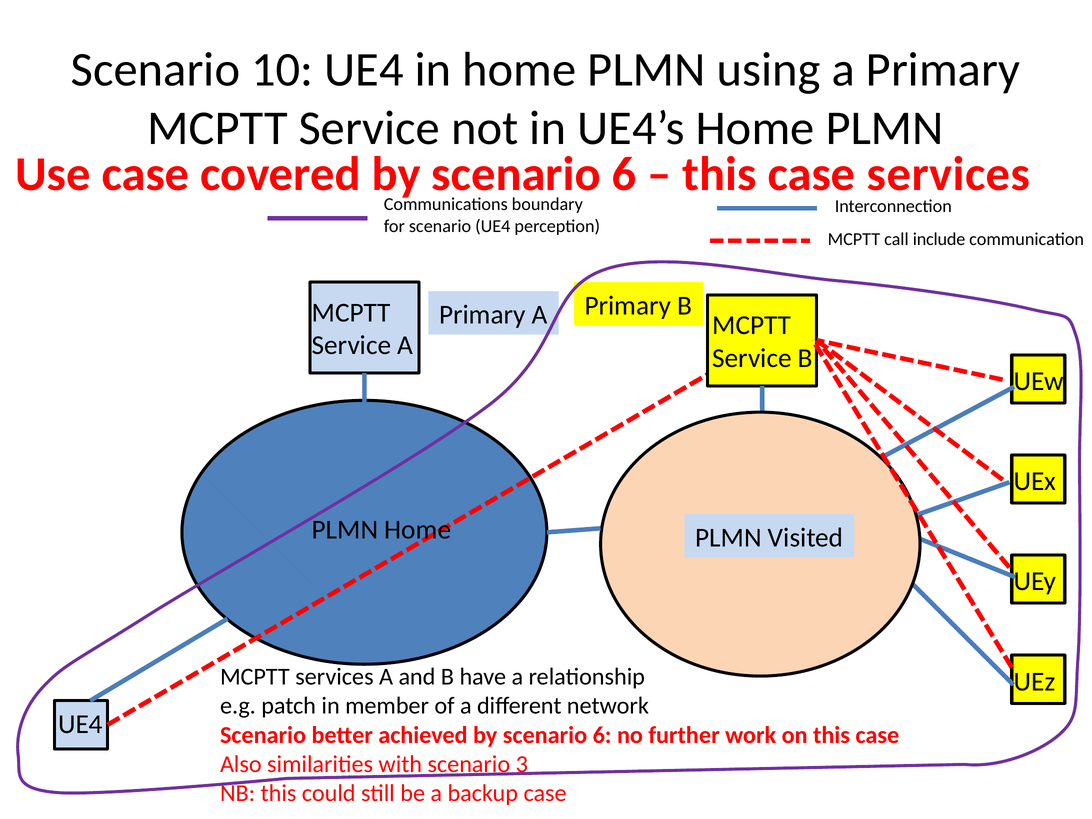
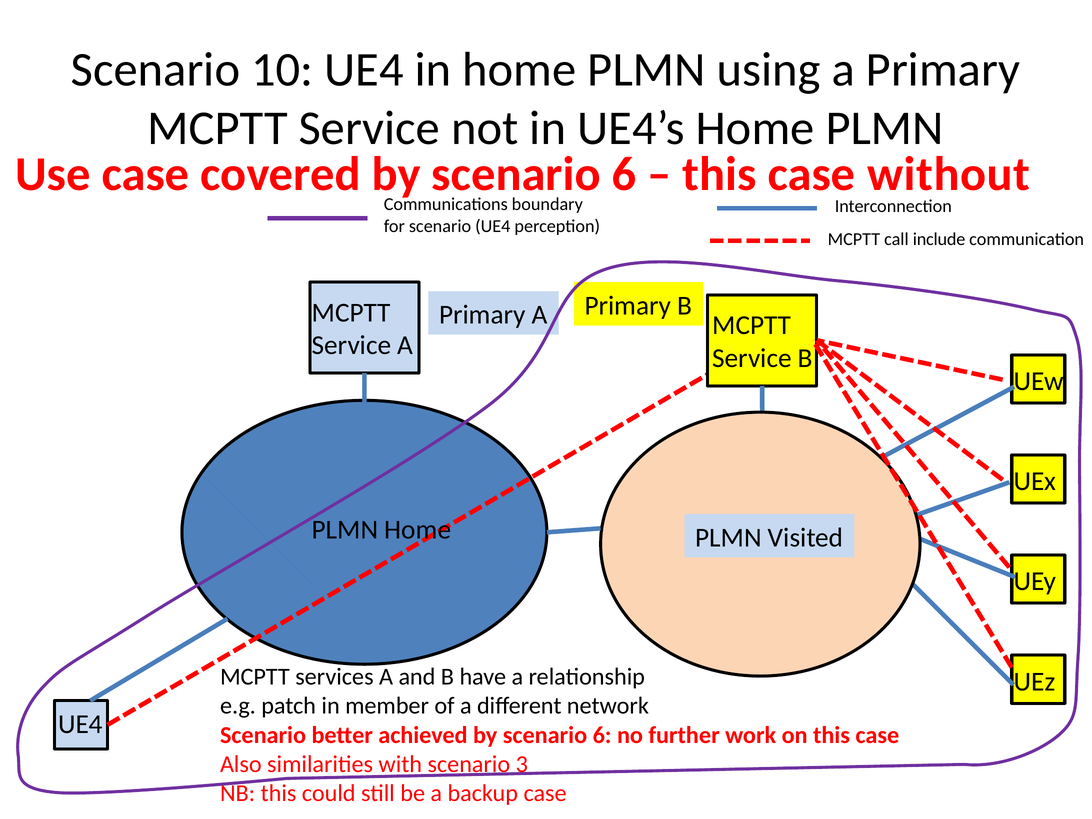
case services: services -> without
